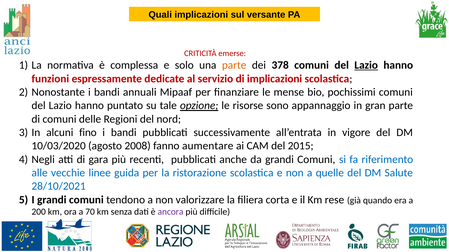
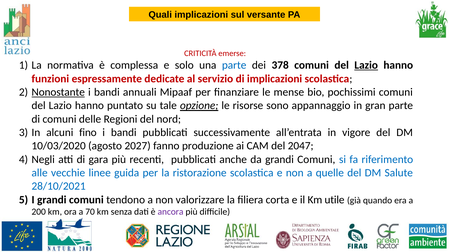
parte at (234, 65) colour: orange -> blue
Nonostante underline: none -> present
2008: 2008 -> 2027
aumentare: aumentare -> produzione
2015: 2015 -> 2047
rese: rese -> utile
